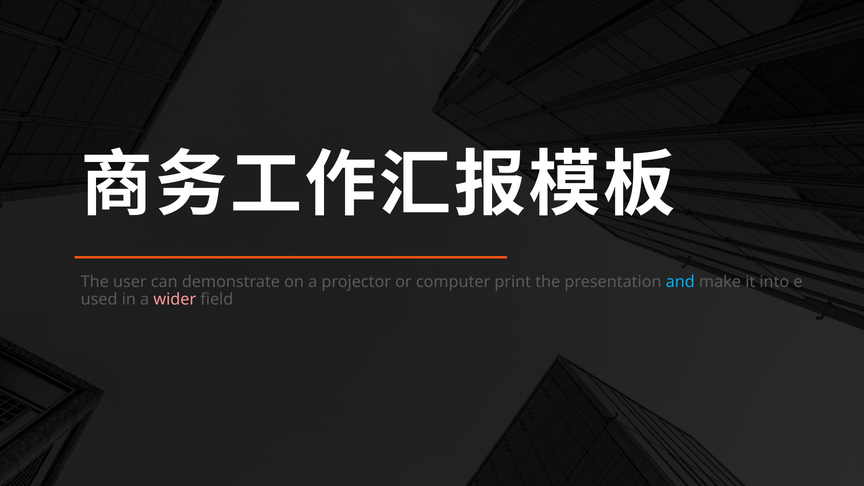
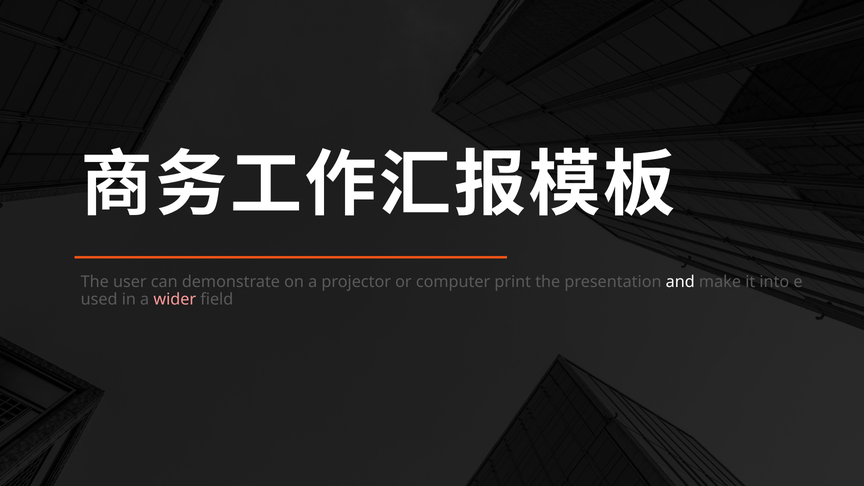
and colour: light blue -> white
